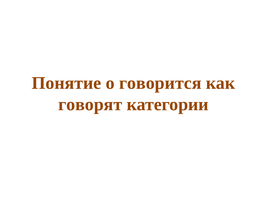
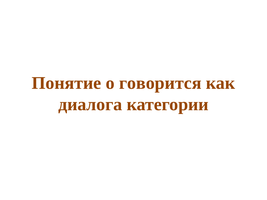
говорят: говорят -> диалога
